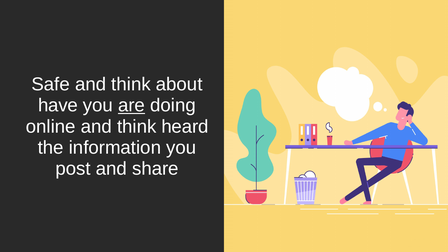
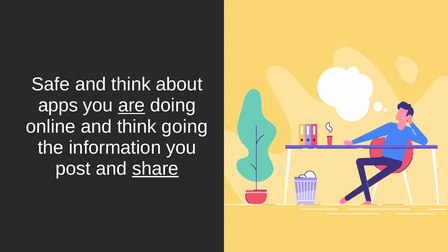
have: have -> apps
heard: heard -> going
share underline: none -> present
